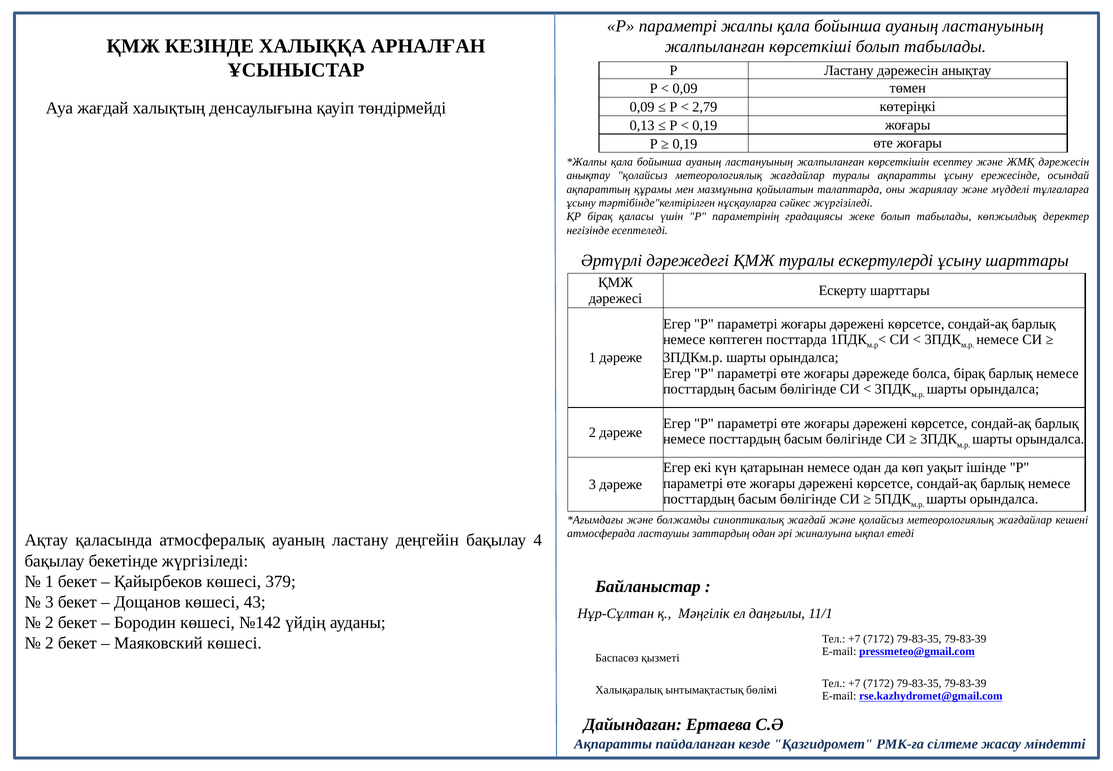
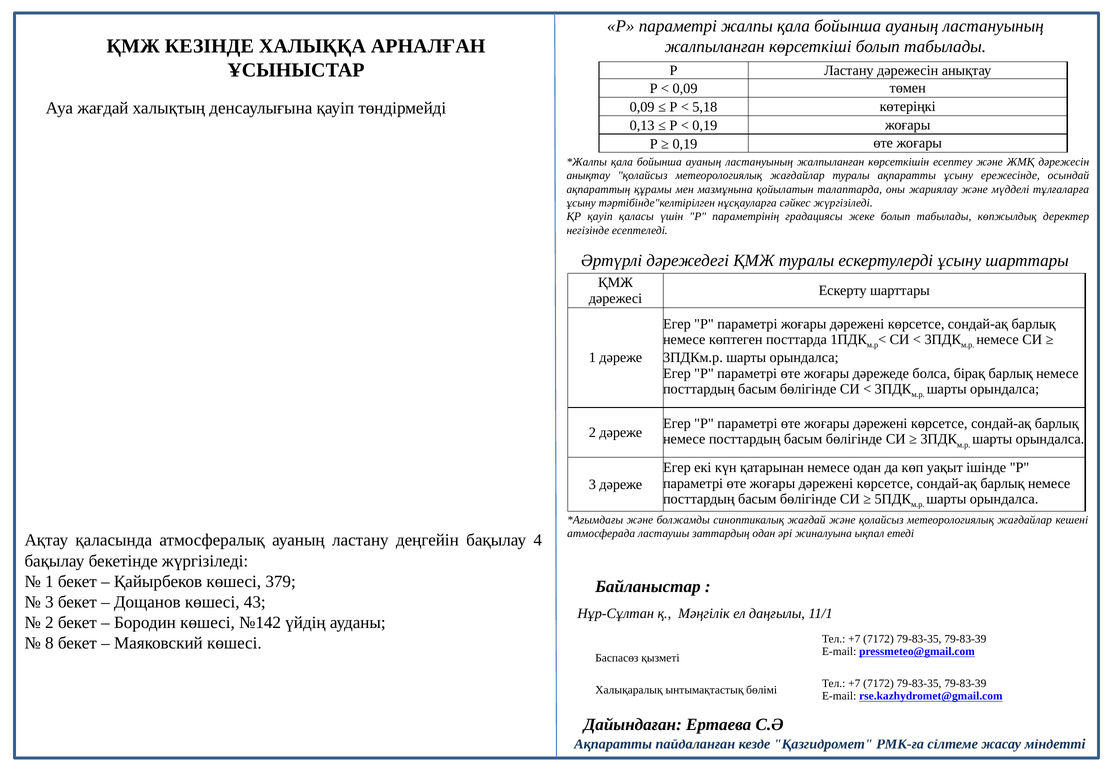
2,79: 2,79 -> 5,18
ҚР бірақ: бірақ -> қауіп
2 at (49, 643): 2 -> 8
